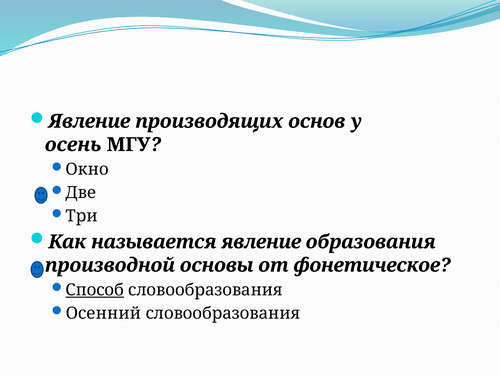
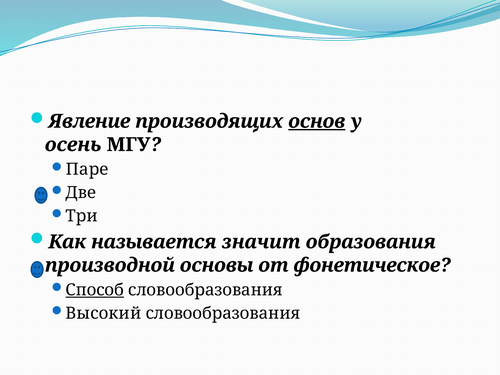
основ underline: none -> present
Окно: Окно -> Паре
называется явление: явление -> значит
Осенний: Осенний -> Высокий
